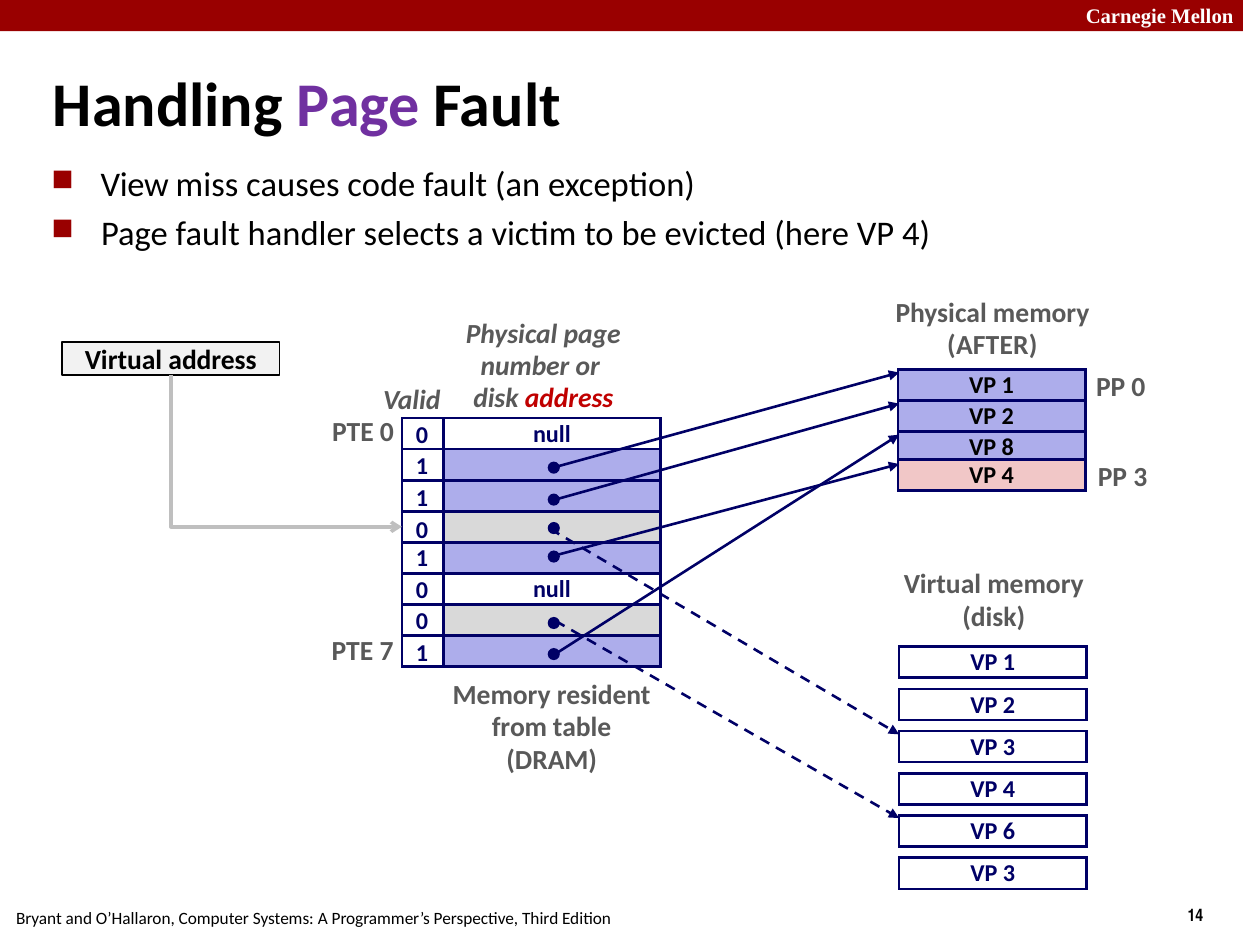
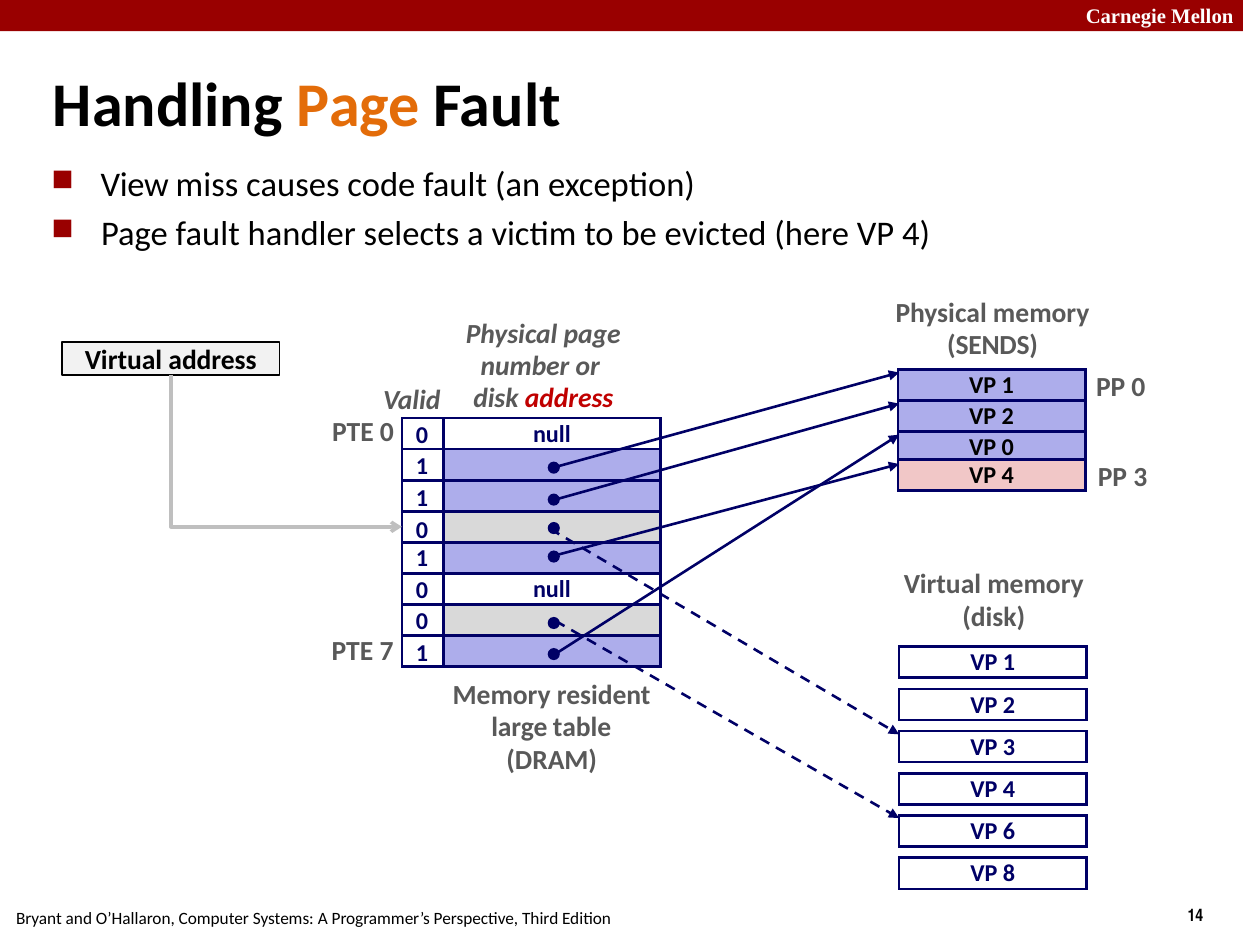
Page at (358, 106) colour: purple -> orange
AFTER: AFTER -> SENDS
VP 8: 8 -> 0
from: from -> large
3 at (1009, 874): 3 -> 8
